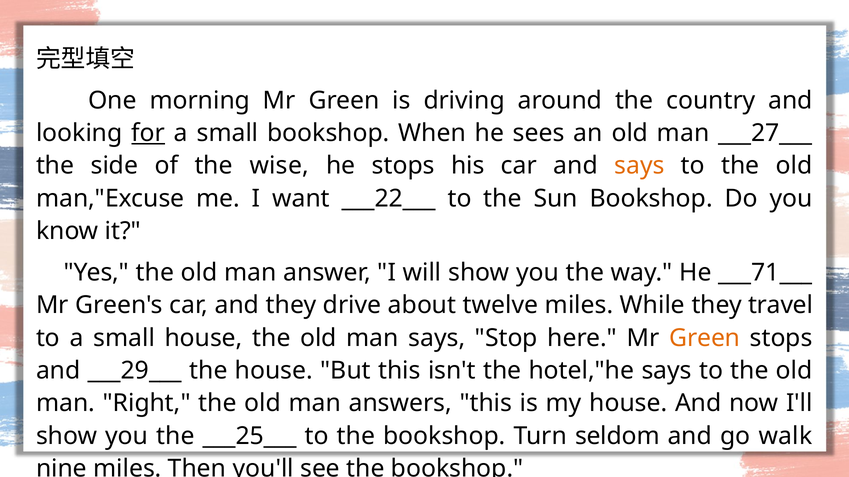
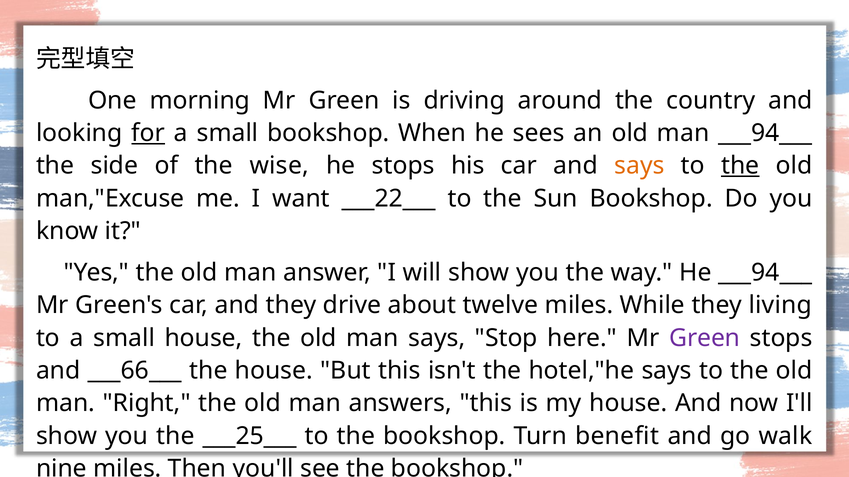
man ___27___: ___27___ -> ___94___
the at (740, 166) underline: none -> present
He ___71___: ___71___ -> ___94___
travel: travel -> living
Green at (705, 338) colour: orange -> purple
___29___: ___29___ -> ___66___
seldom: seldom -> benefit
